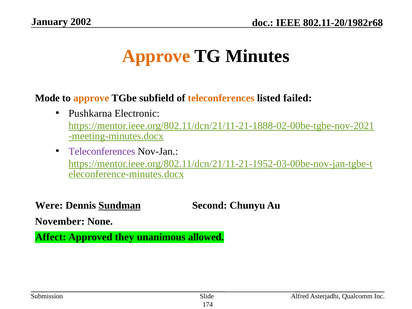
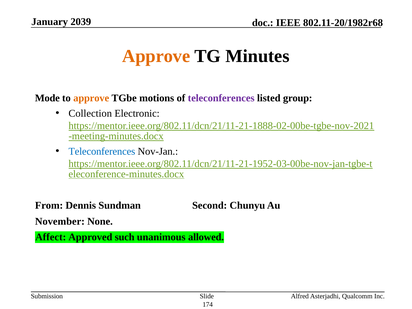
2002: 2002 -> 2039
subfield: subfield -> motions
teleconferences at (221, 98) colour: orange -> purple
failed: failed -> group
Pushkarna: Pushkarna -> Collection
Teleconferences at (102, 151) colour: purple -> blue
Were: Were -> From
Sundman underline: present -> none
they: they -> such
